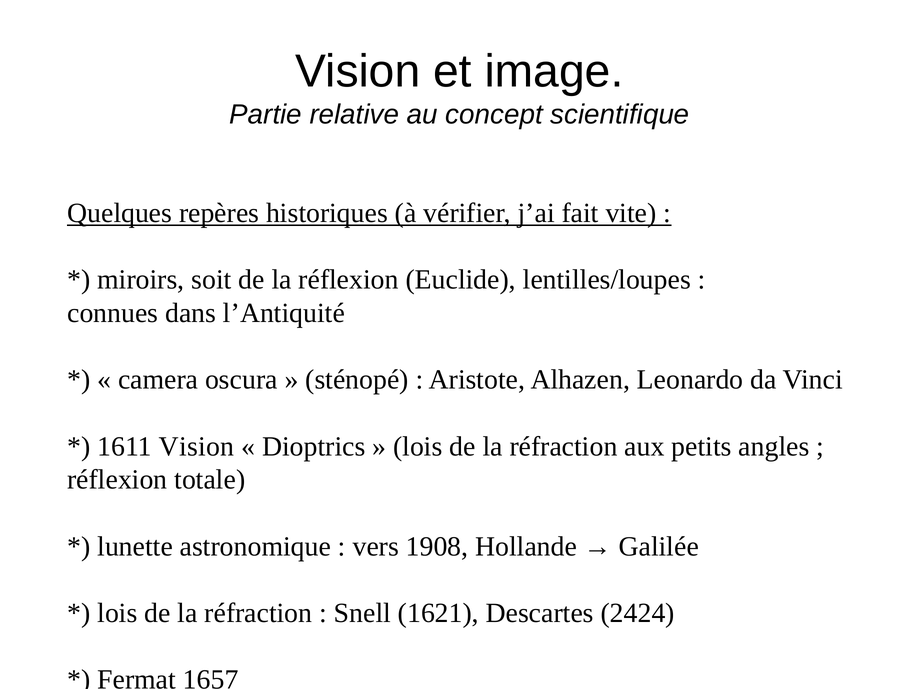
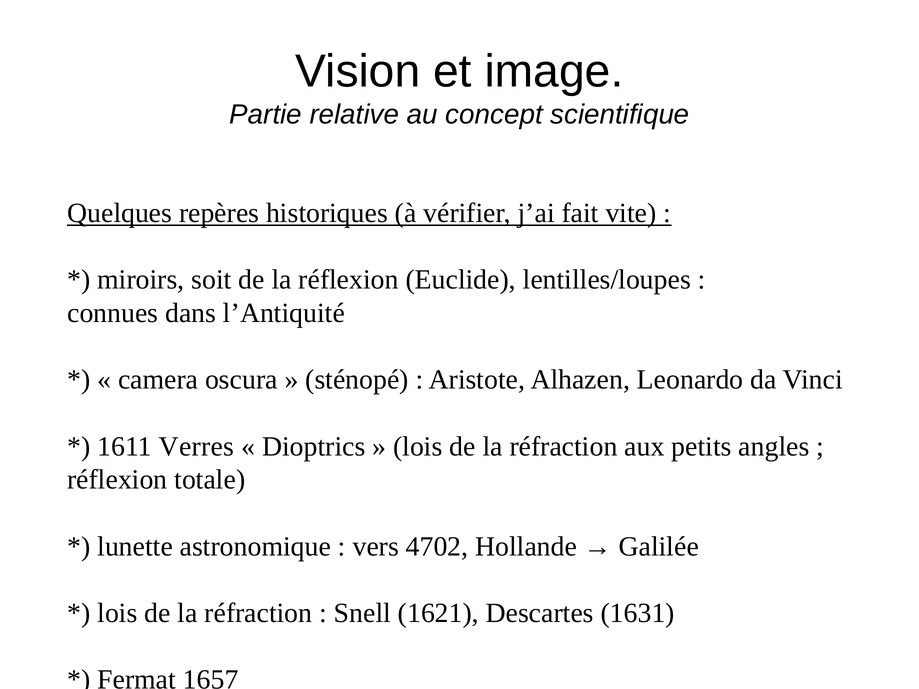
1611 Vision: Vision -> Verres
1908: 1908 -> 4702
2424: 2424 -> 1631
